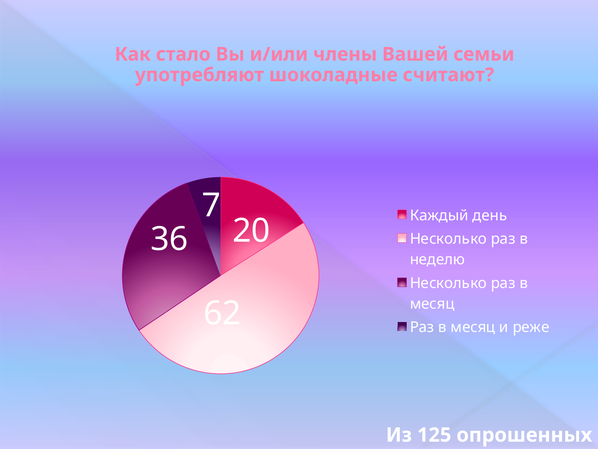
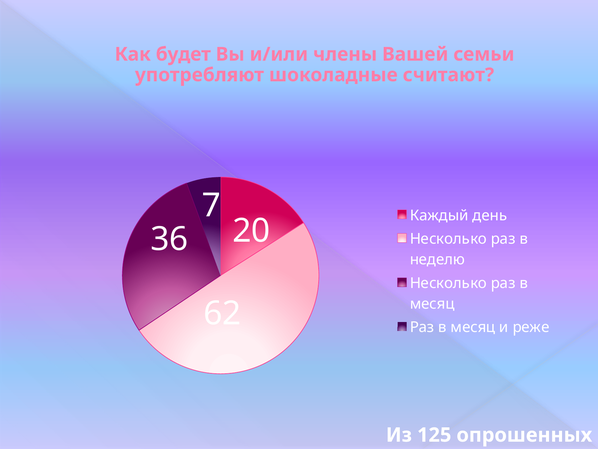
стало: стало -> будет
